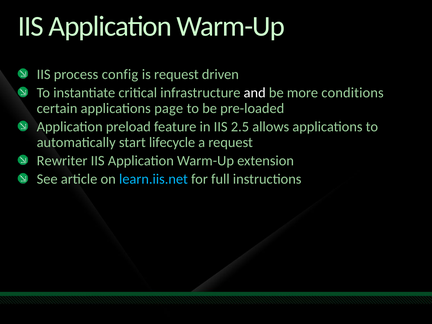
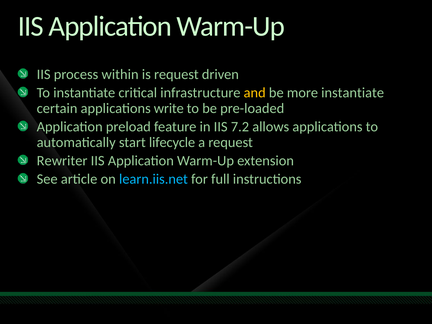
config: config -> within
and colour: white -> yellow
more conditions: conditions -> instantiate
page: page -> write
2.5: 2.5 -> 7.2
